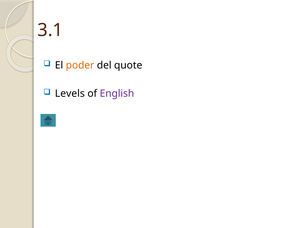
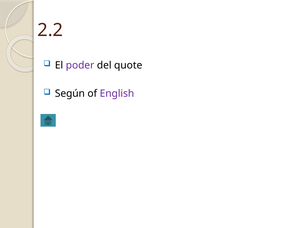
3.1: 3.1 -> 2.2
poder colour: orange -> purple
Levels: Levels -> Según
